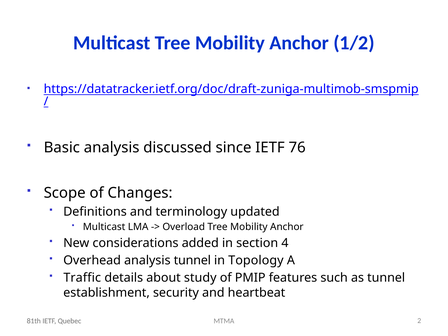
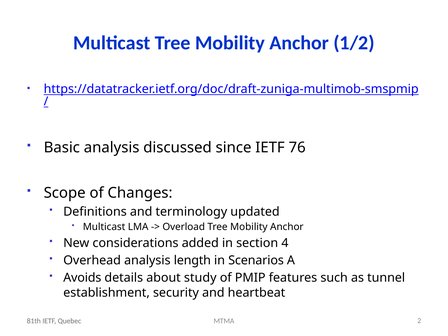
analysis tunnel: tunnel -> length
Topology: Topology -> Scenarios
Traffic: Traffic -> Avoids
